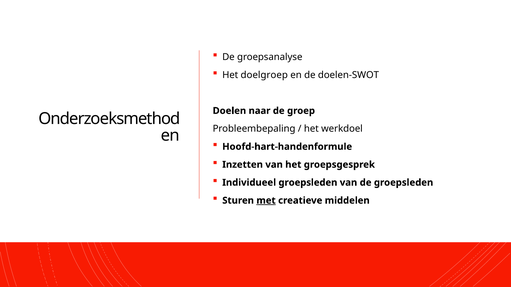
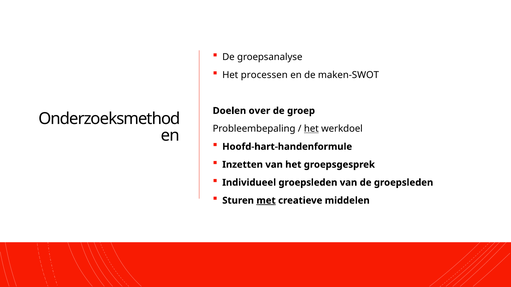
doelgroep: doelgroep -> processen
doelen-SWOT: doelen-SWOT -> maken-SWOT
naar: naar -> over
het at (311, 129) underline: none -> present
